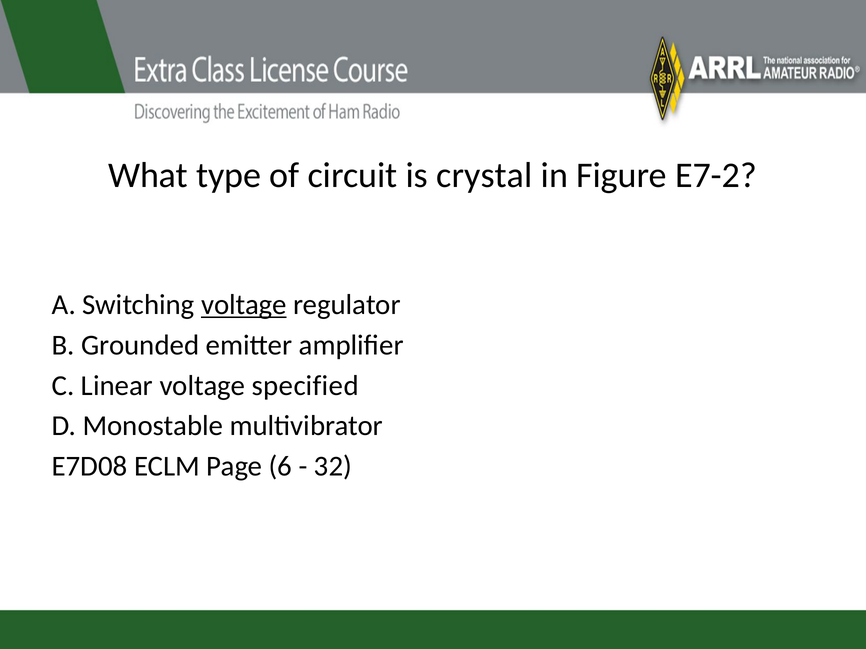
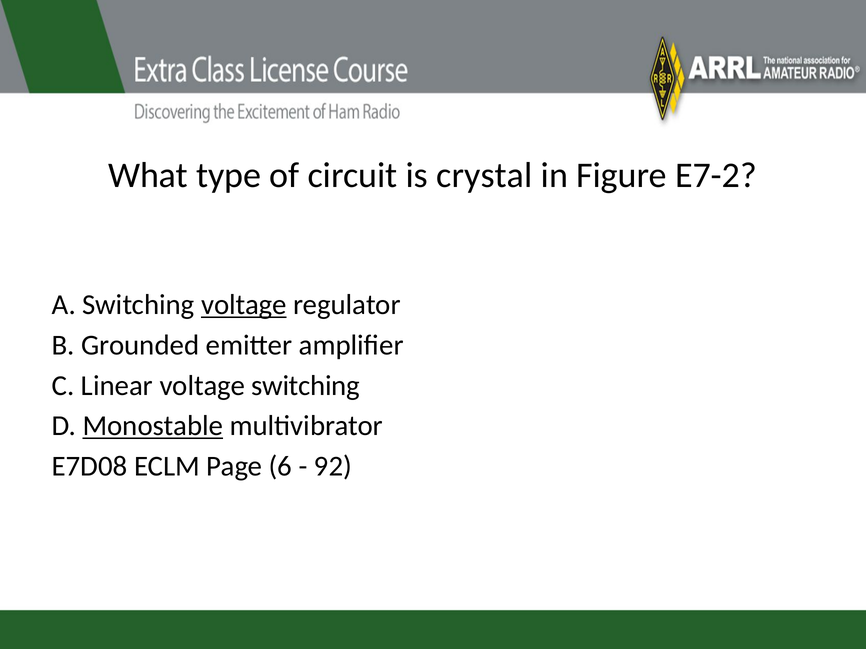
voltage specified: specified -> switching
Monostable underline: none -> present
32: 32 -> 92
